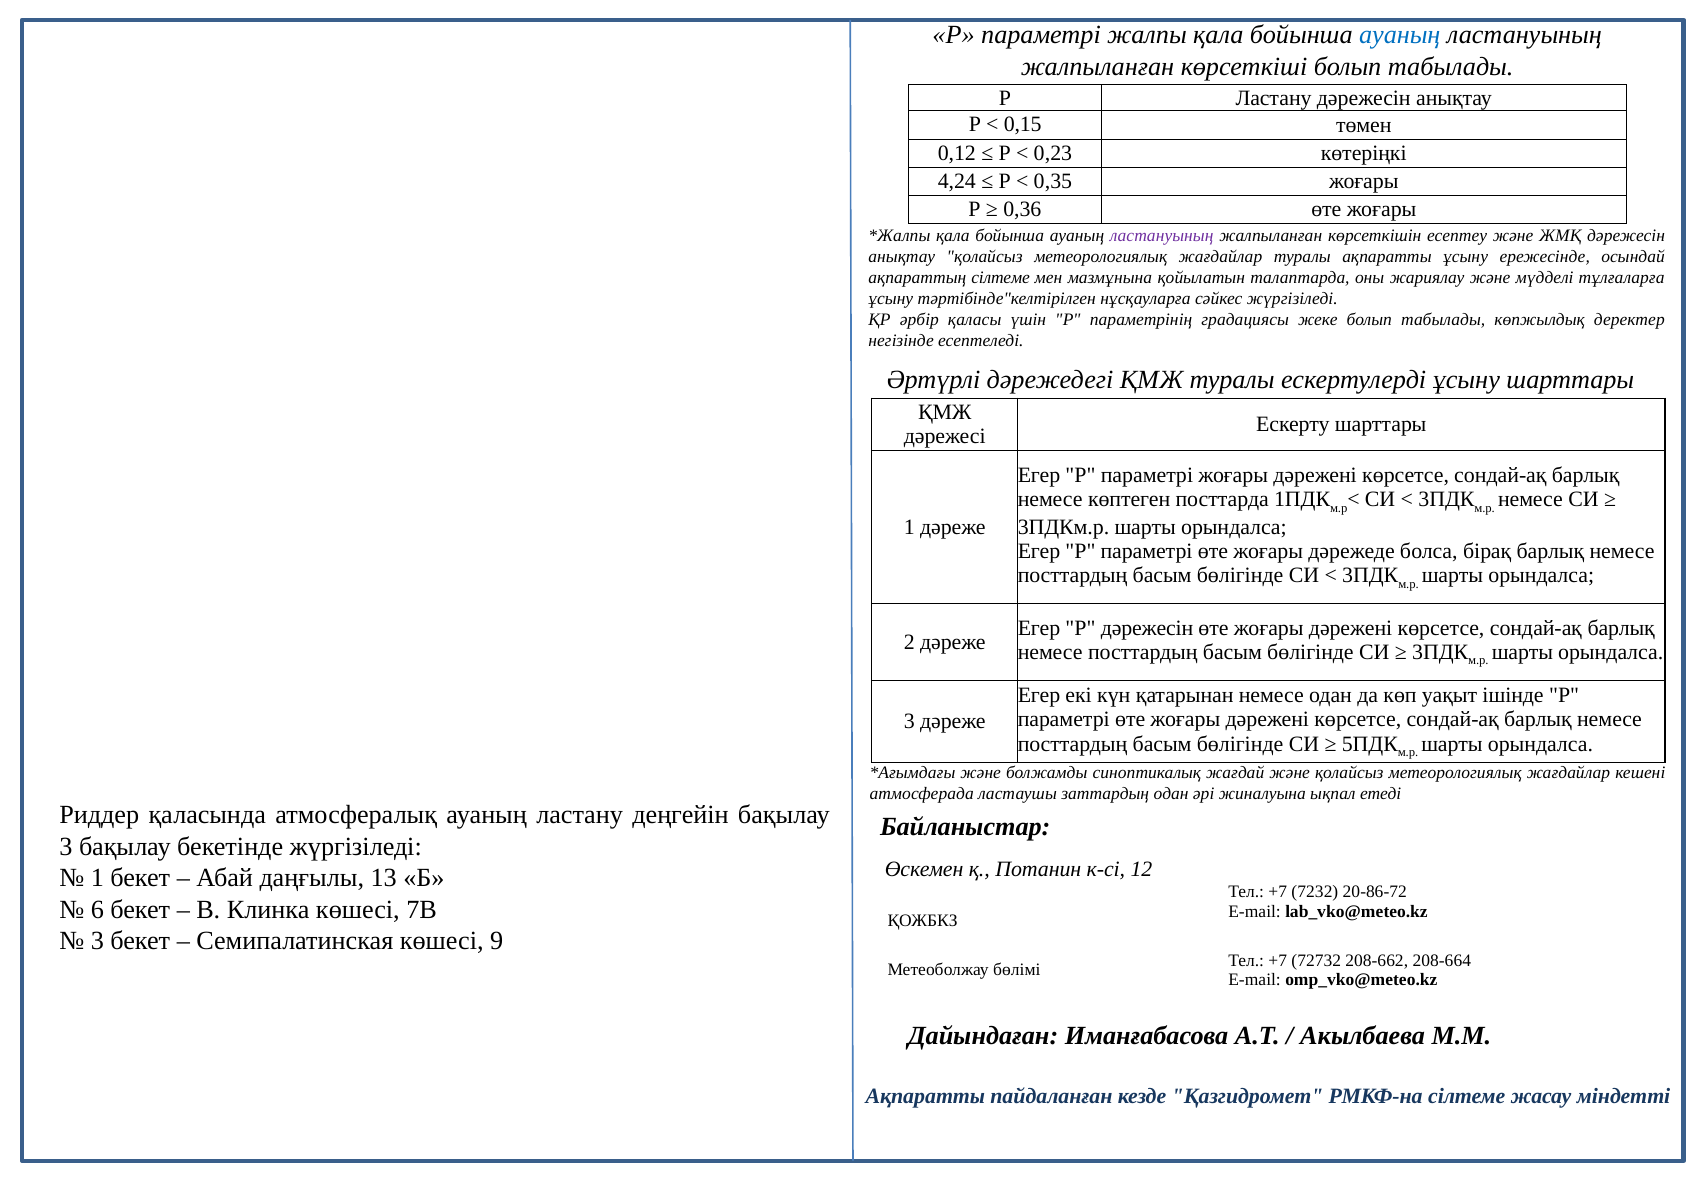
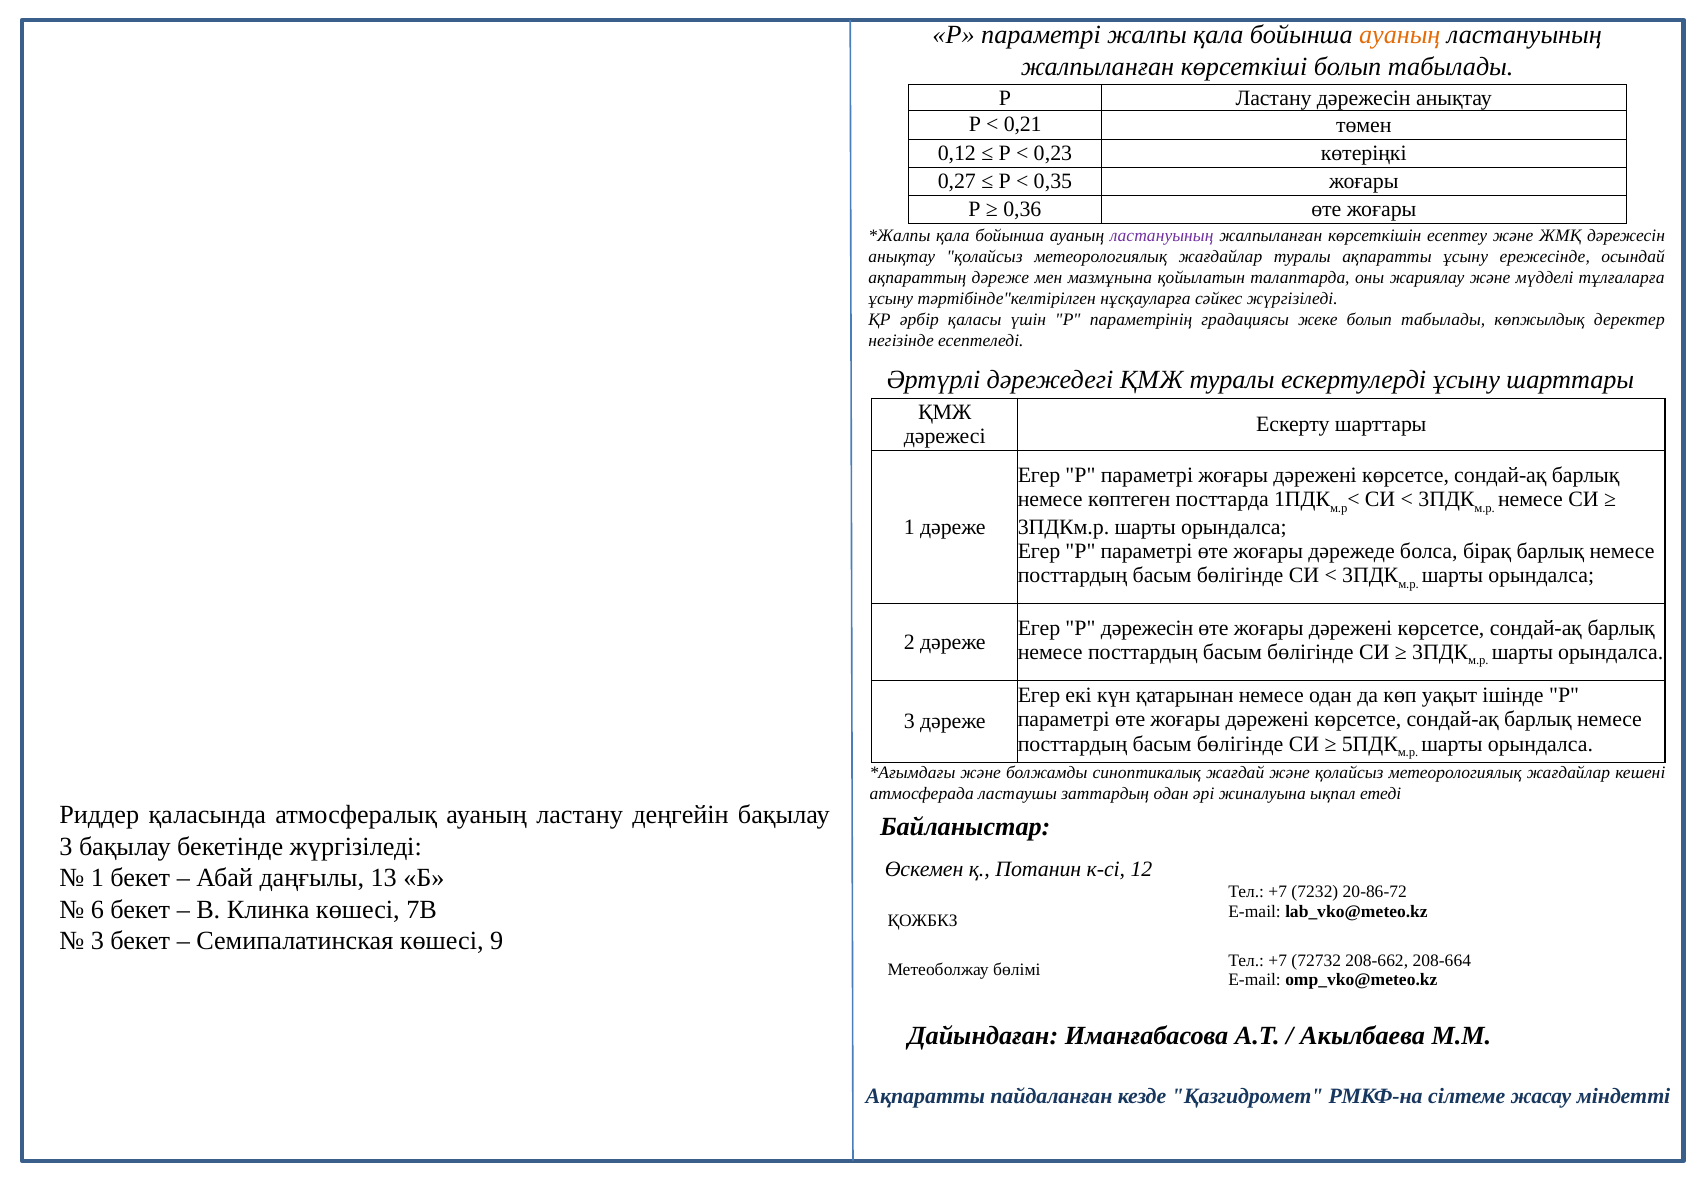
ауаның at (1400, 35) colour: blue -> orange
0,15: 0,15 -> 0,21
4,24: 4,24 -> 0,27
ақпараттың сілтеме: сілтеме -> дәреже
